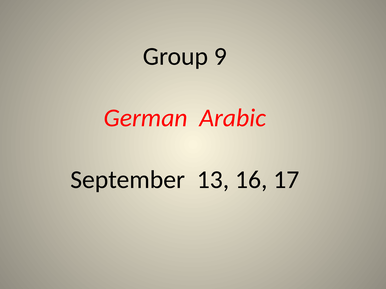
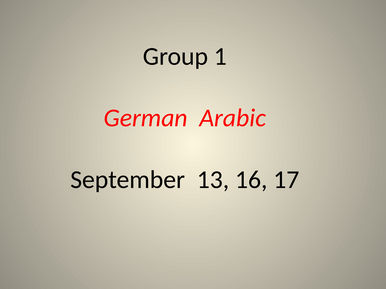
9: 9 -> 1
